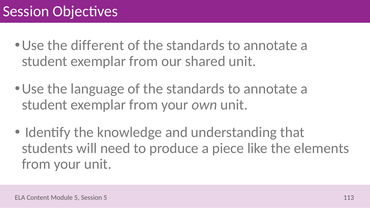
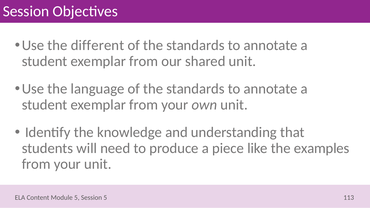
elements: elements -> examples
